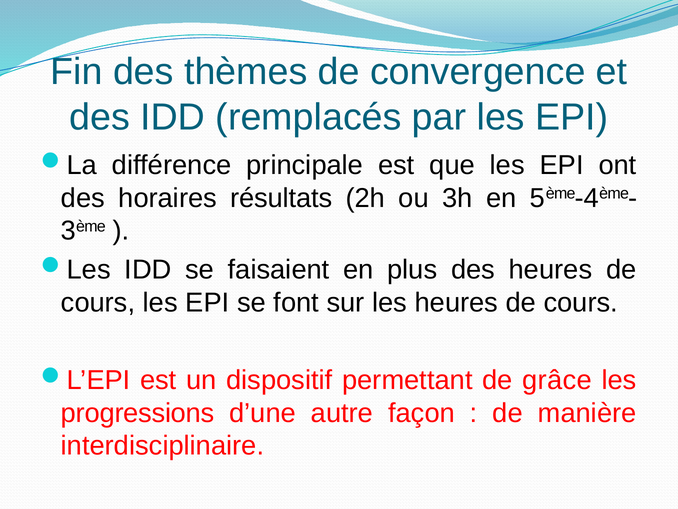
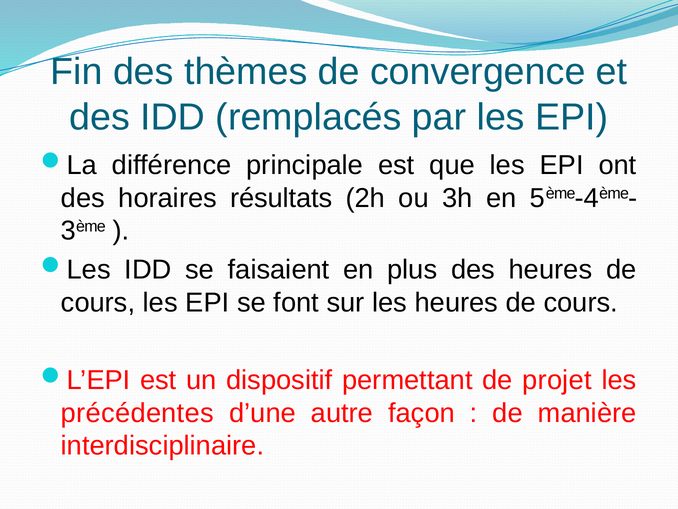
grâce: grâce -> projet
progressions: progressions -> précédentes
